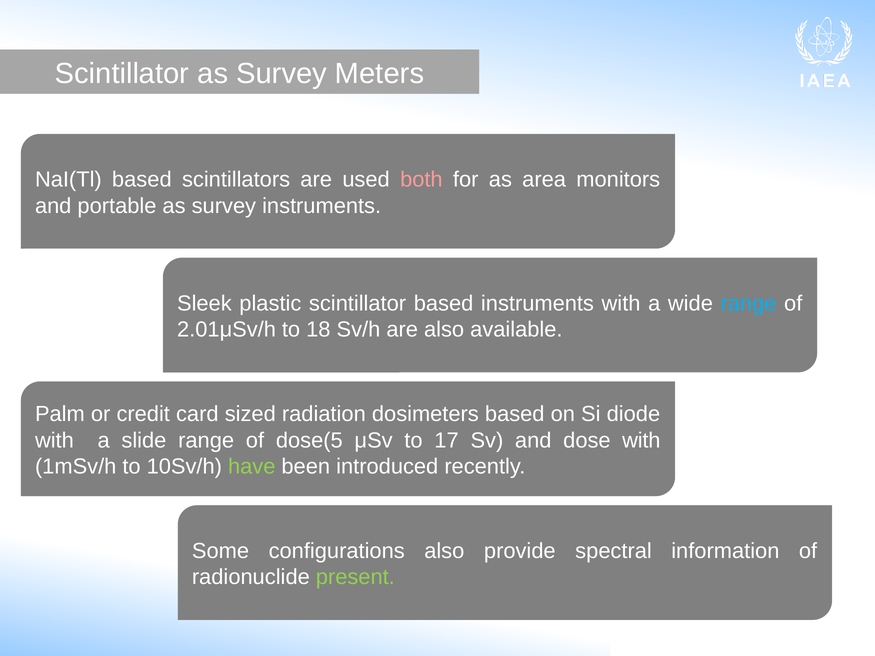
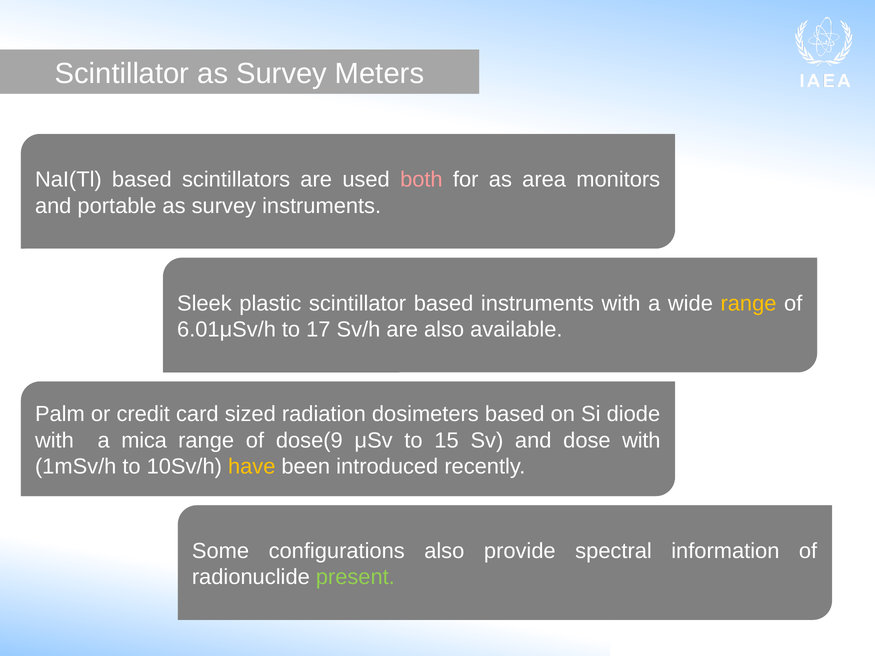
range at (749, 304) colour: light blue -> yellow
2.01μSv/h: 2.01μSv/h -> 6.01μSv/h
18: 18 -> 17
slide: slide -> mica
dose(5: dose(5 -> dose(9
17: 17 -> 15
have colour: light green -> yellow
